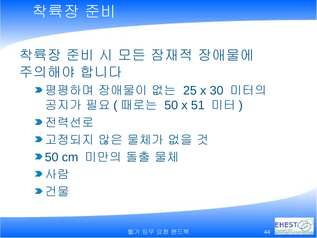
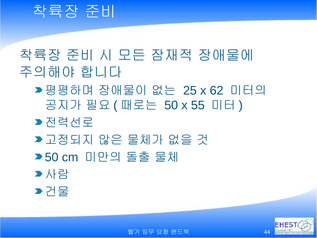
30: 30 -> 62
51: 51 -> 55
